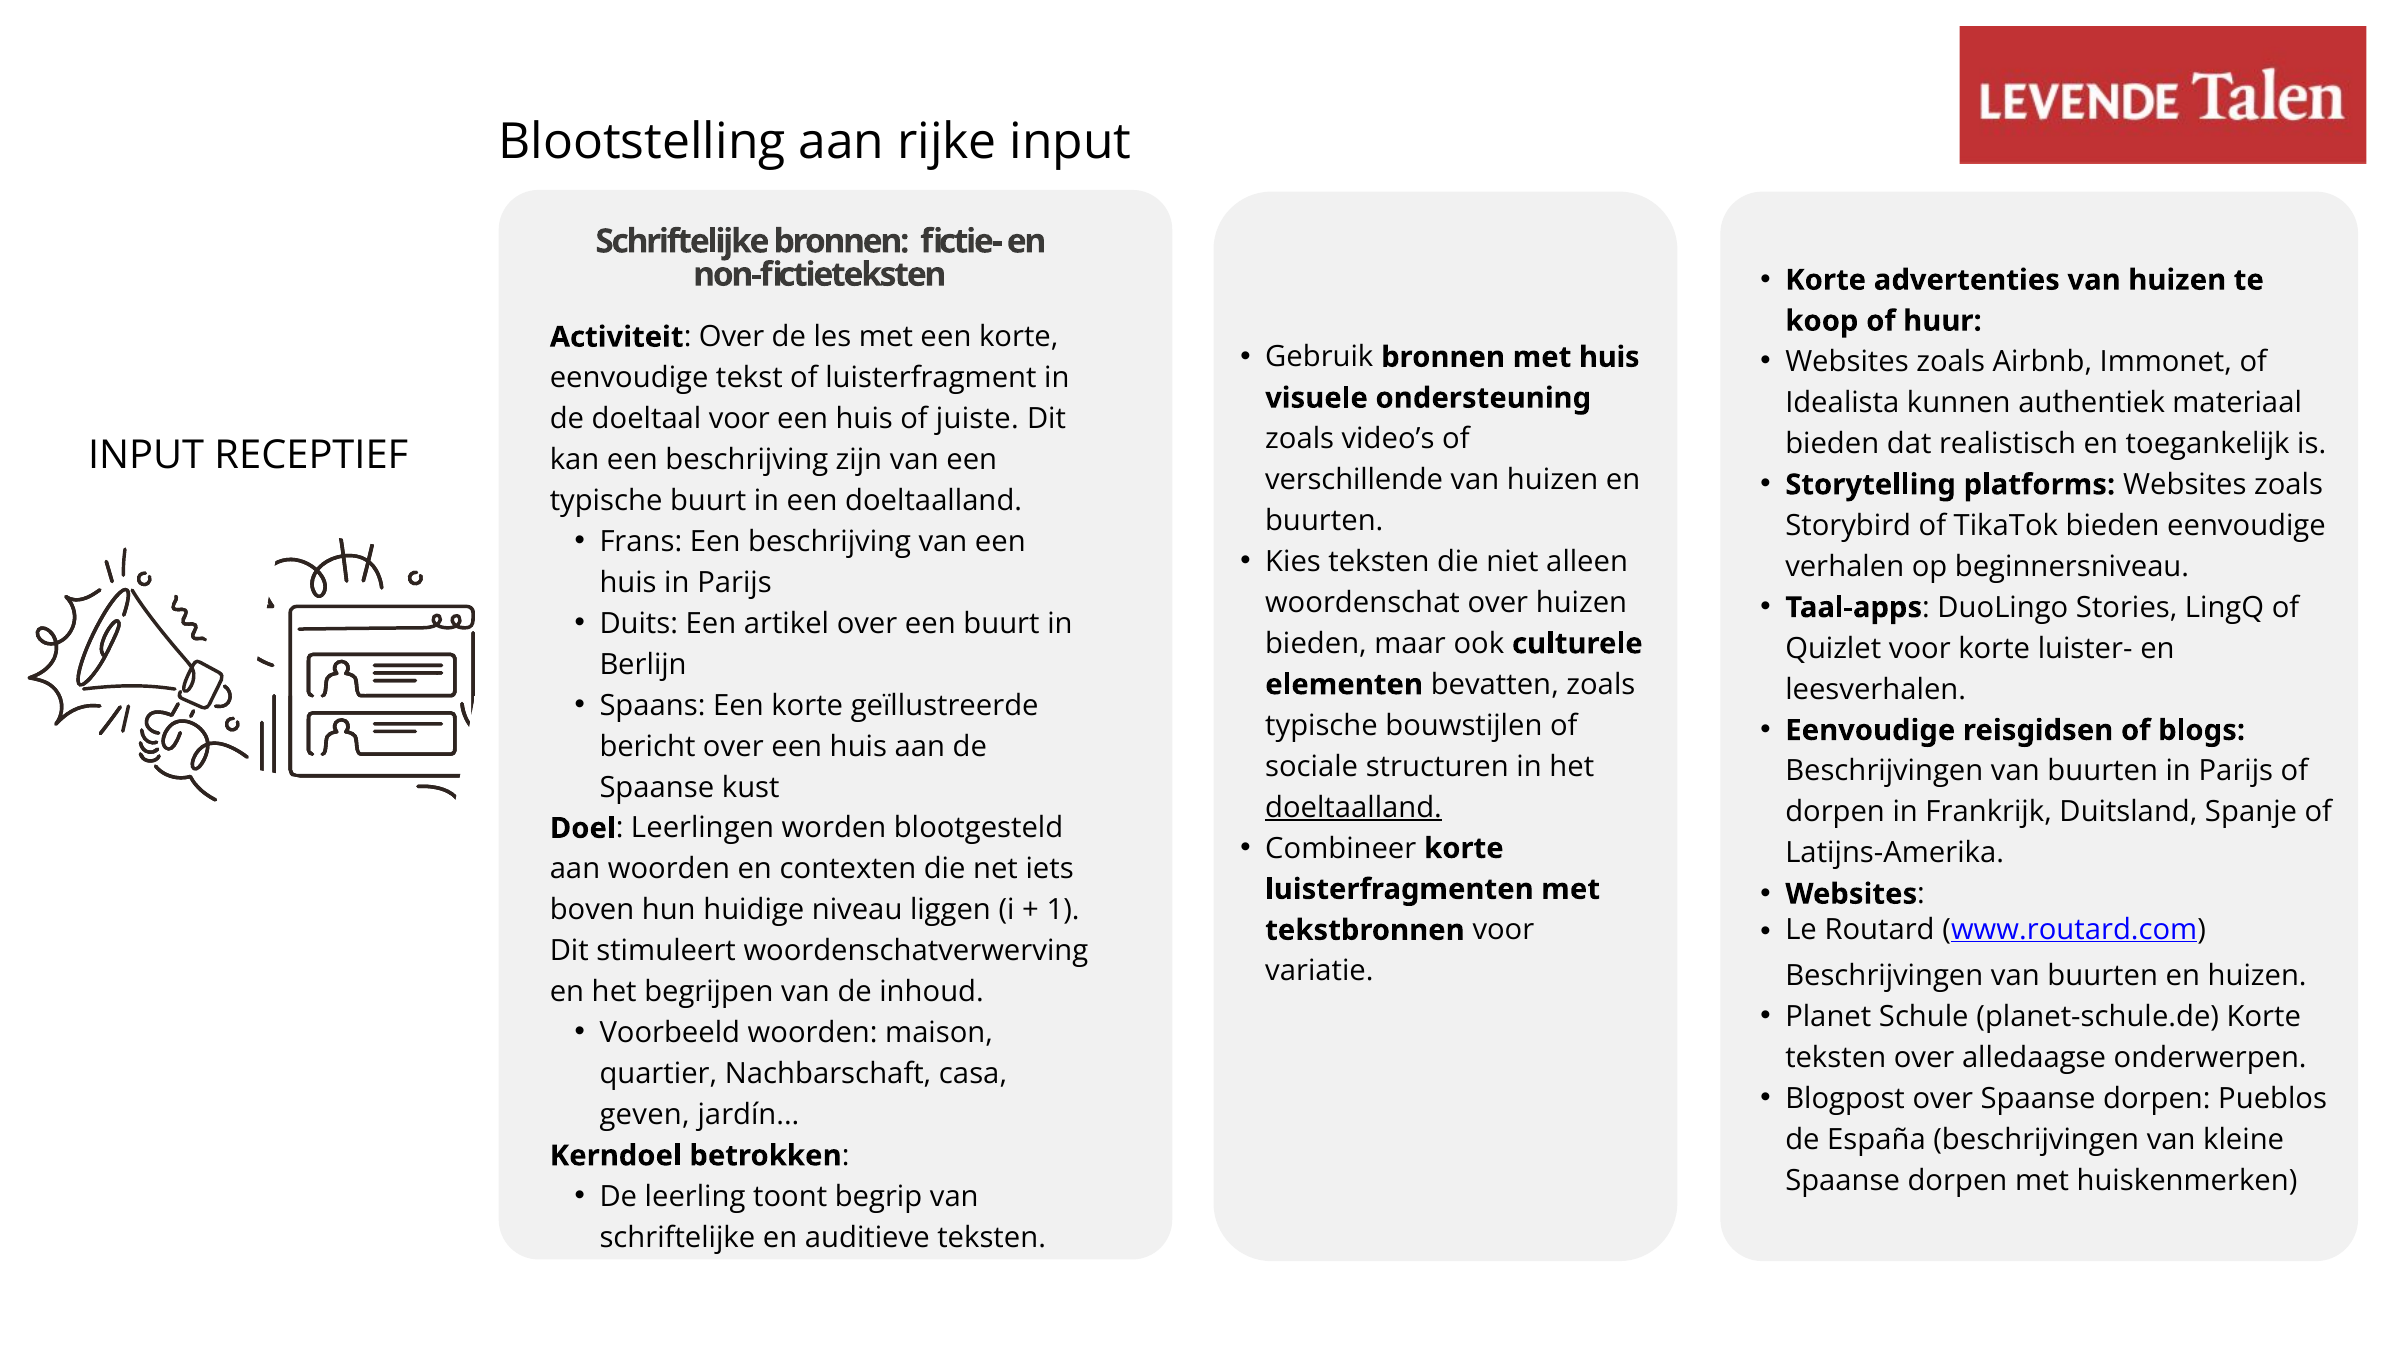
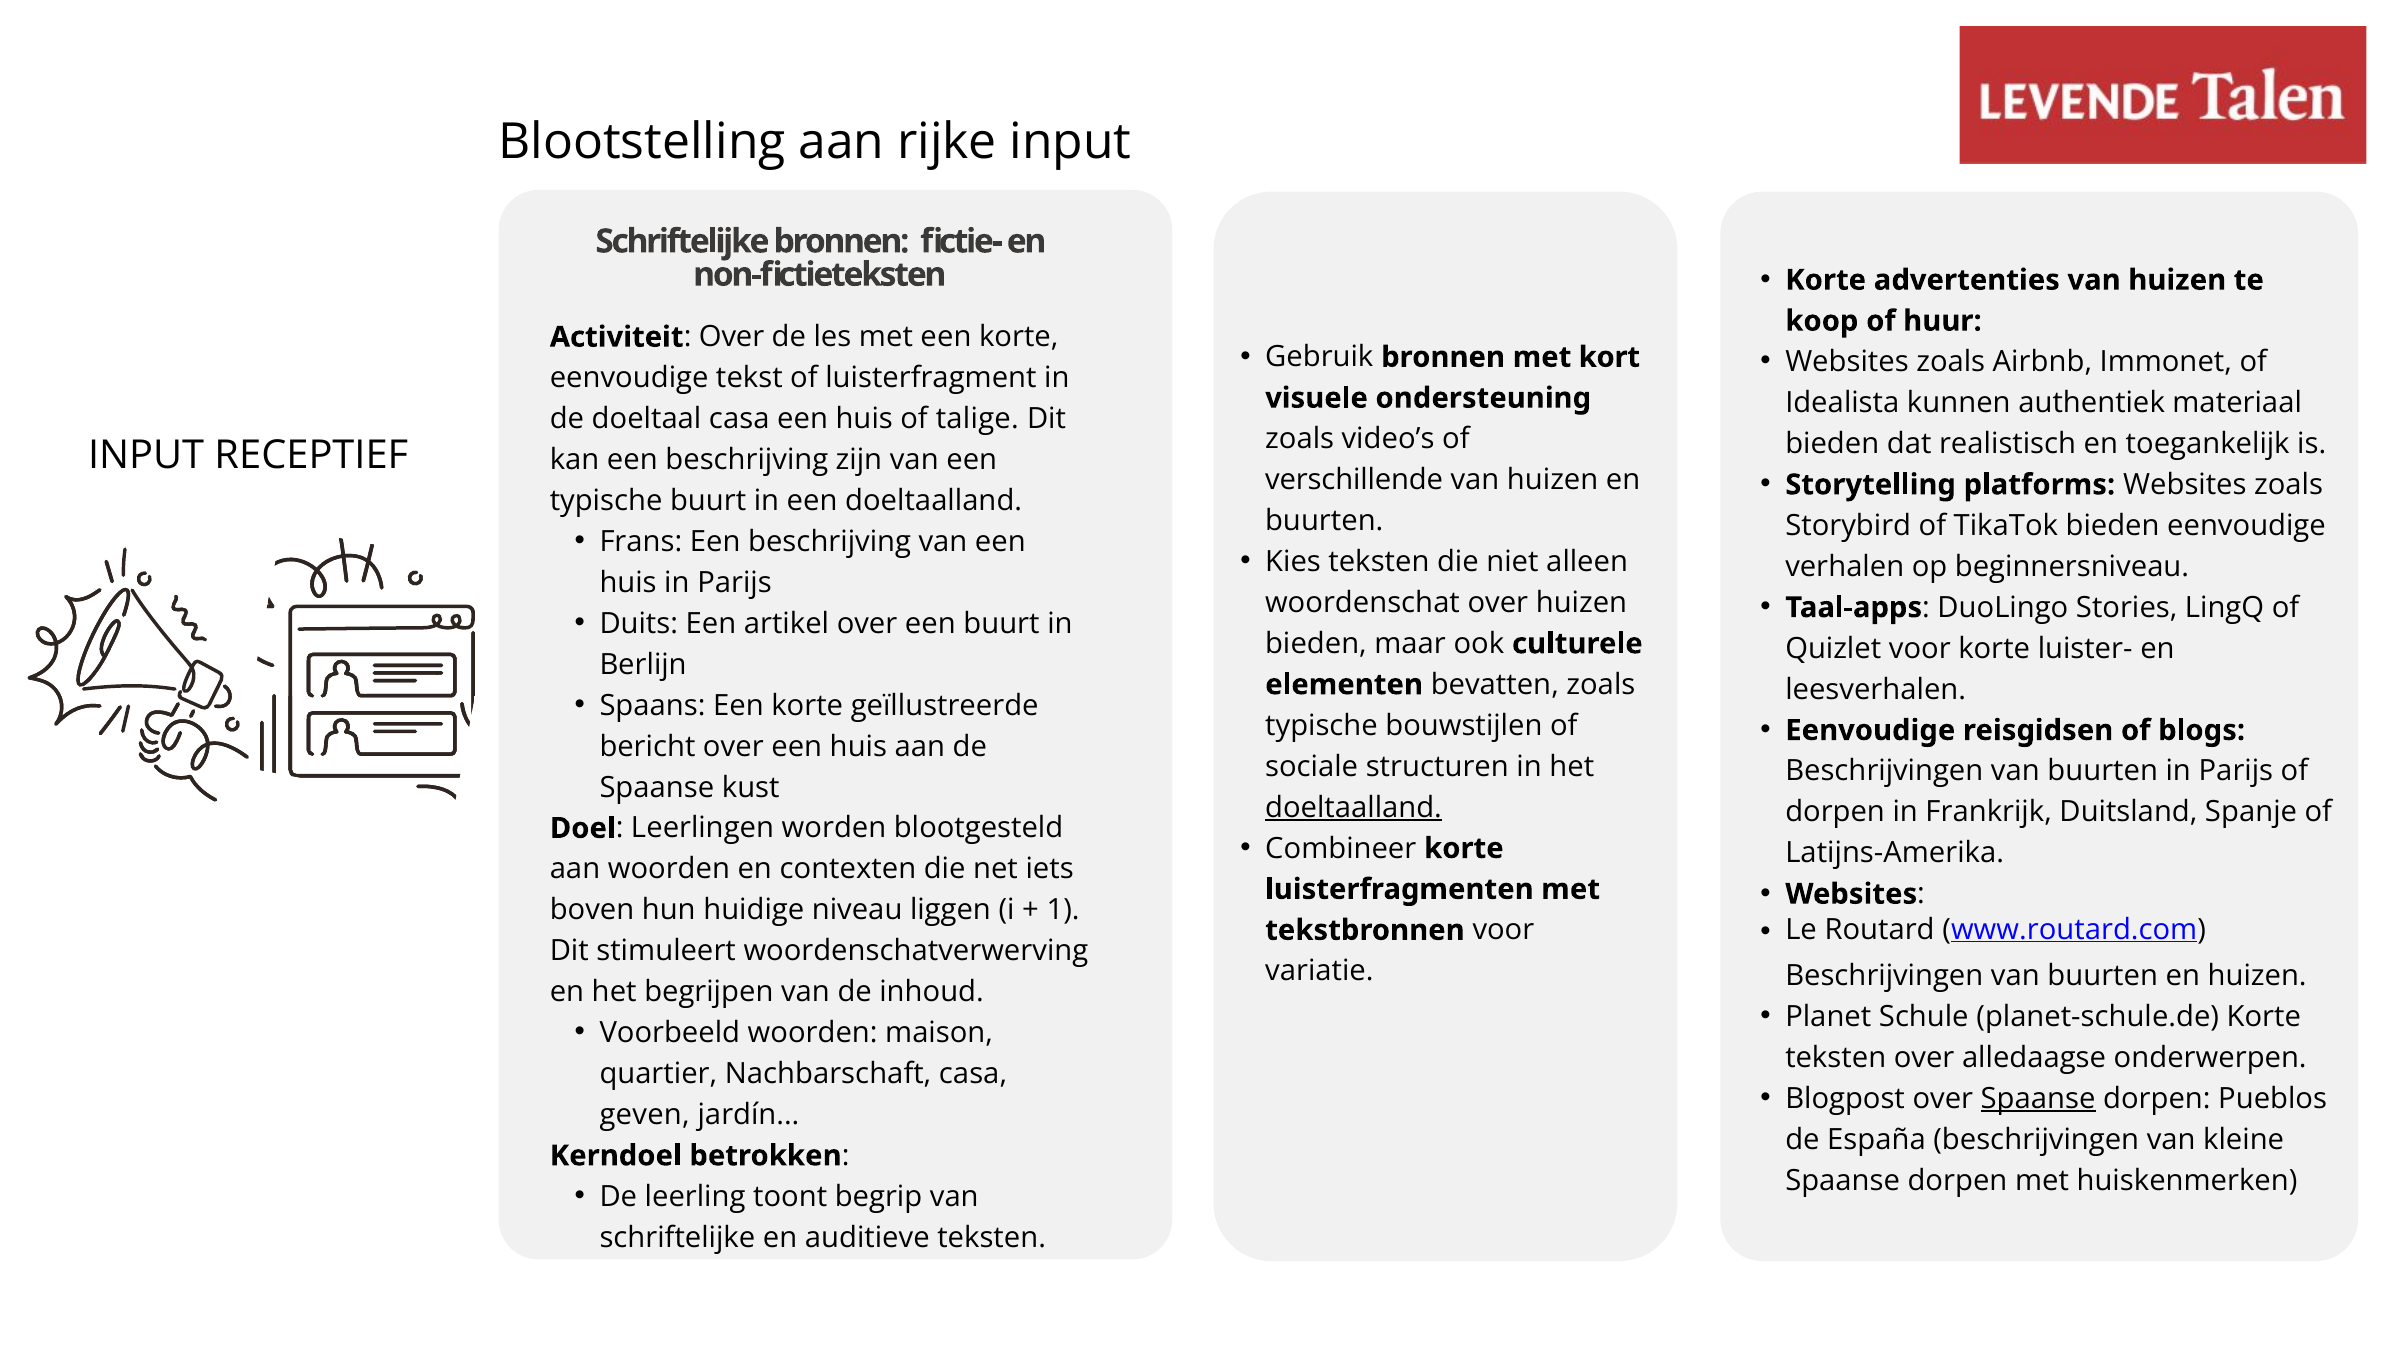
met huis: huis -> kort
doeltaal voor: voor -> casa
juiste: juiste -> talige
Spaanse at (2038, 1098) underline: none -> present
